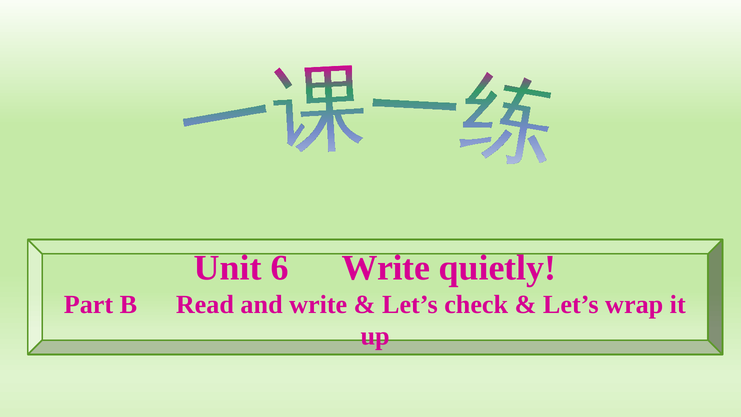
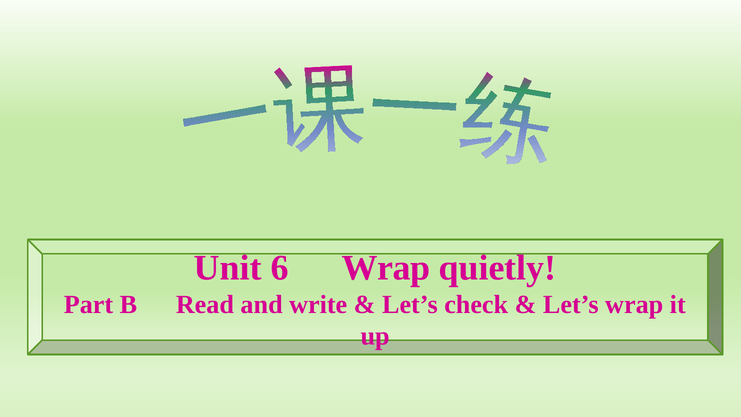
6 Write: Write -> Wrap
